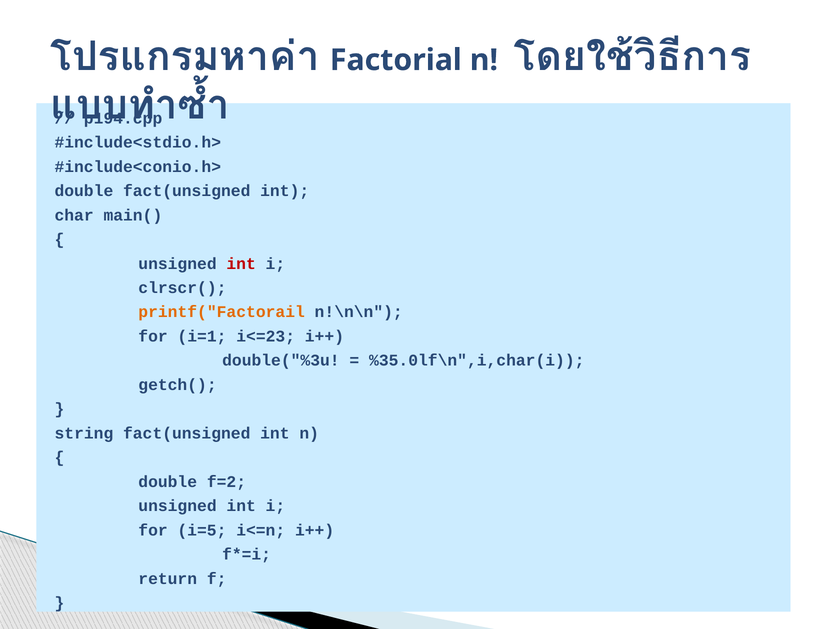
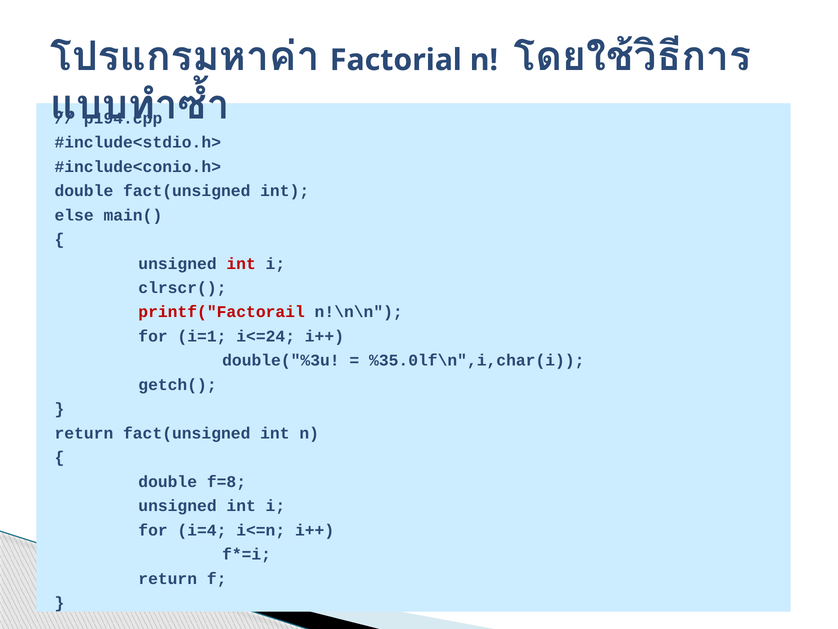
char: char -> else
printf("Factorail colour: orange -> red
i<=23: i<=23 -> i<=24
string at (84, 433): string -> return
f=2: f=2 -> f=8
i=5: i=5 -> i=4
